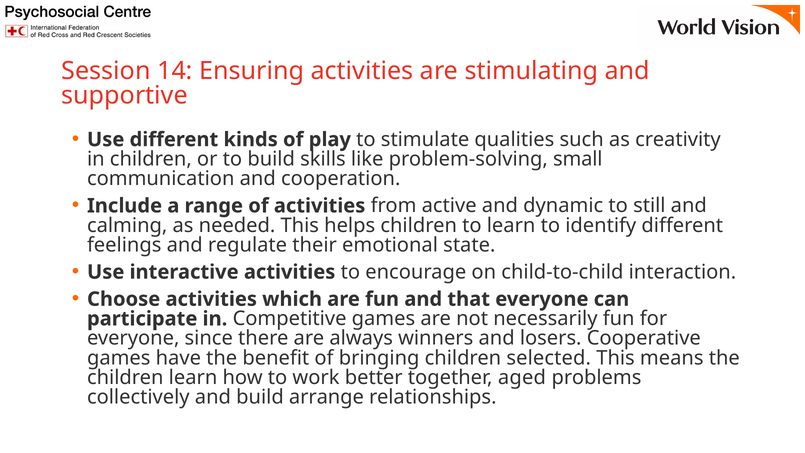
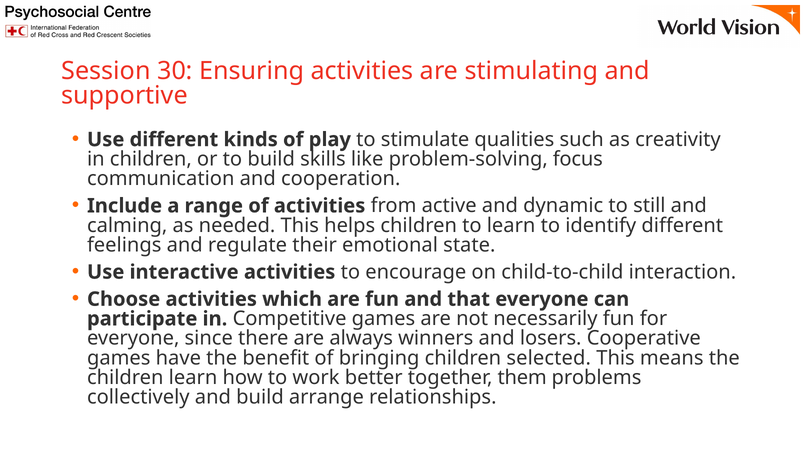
14: 14 -> 30
small: small -> focus
aged: aged -> them
